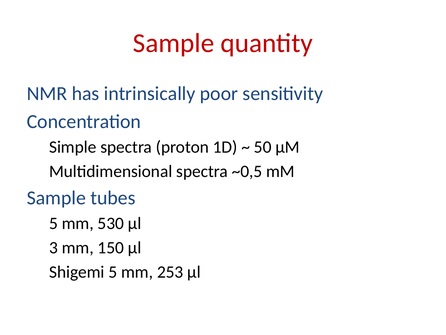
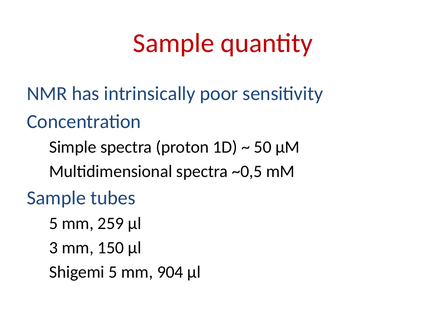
530: 530 -> 259
253: 253 -> 904
